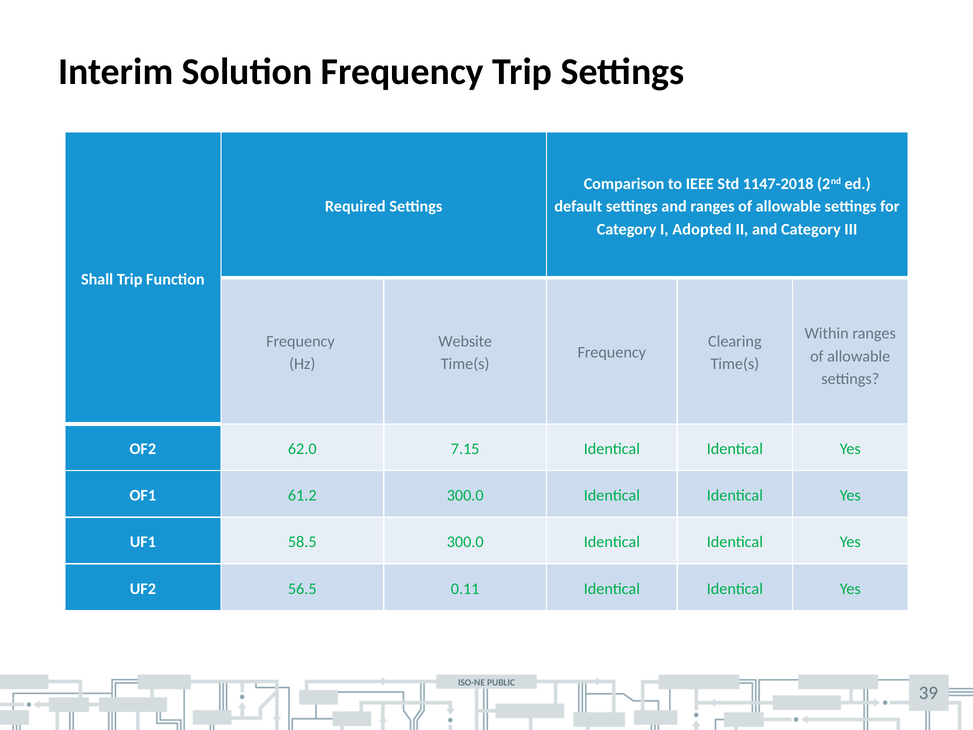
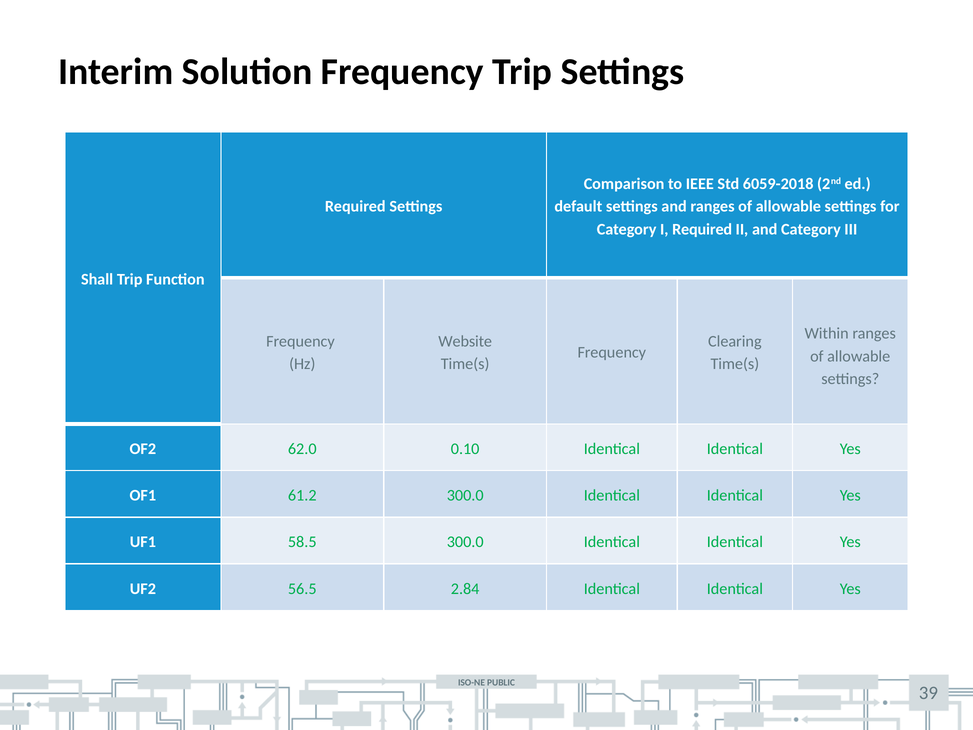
1147-2018: 1147-2018 -> 6059-2018
I Adopted: Adopted -> Required
7.15: 7.15 -> 0.10
0.11: 0.11 -> 2.84
